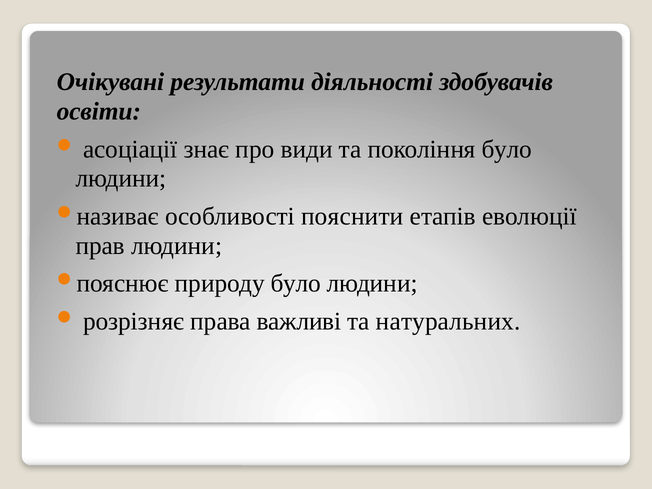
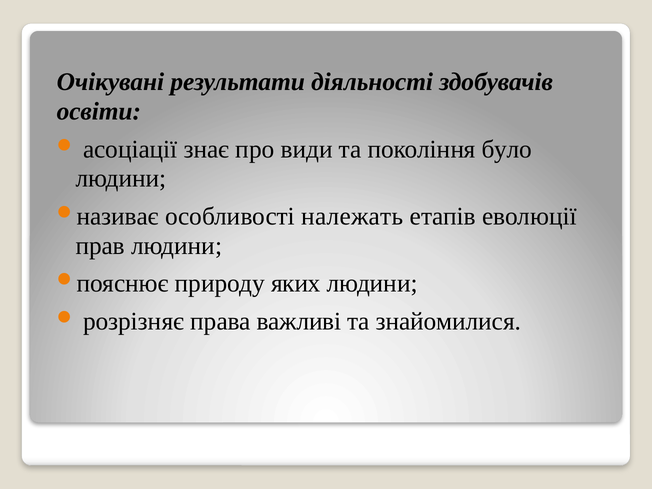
пояснити: пояснити -> належать
природу було: було -> яких
натуральних: натуральних -> знайомилися
